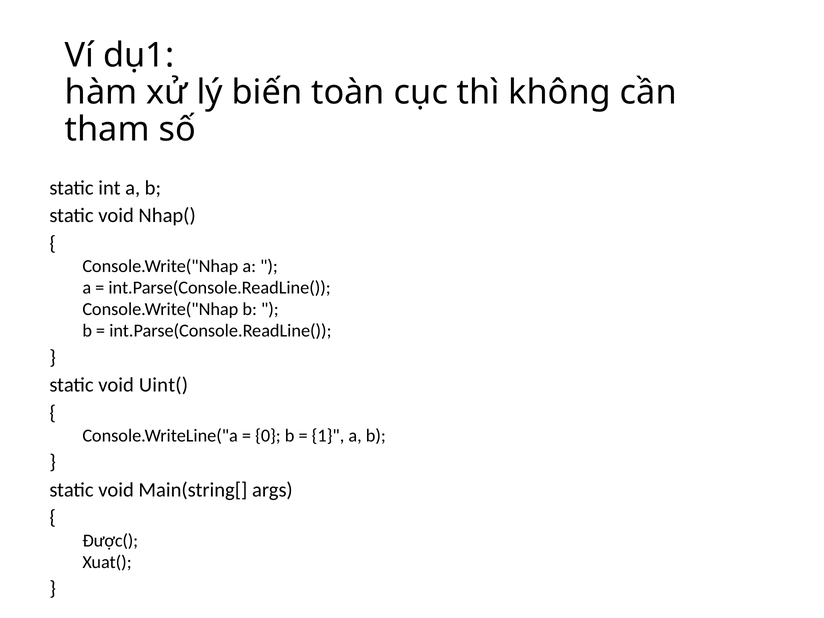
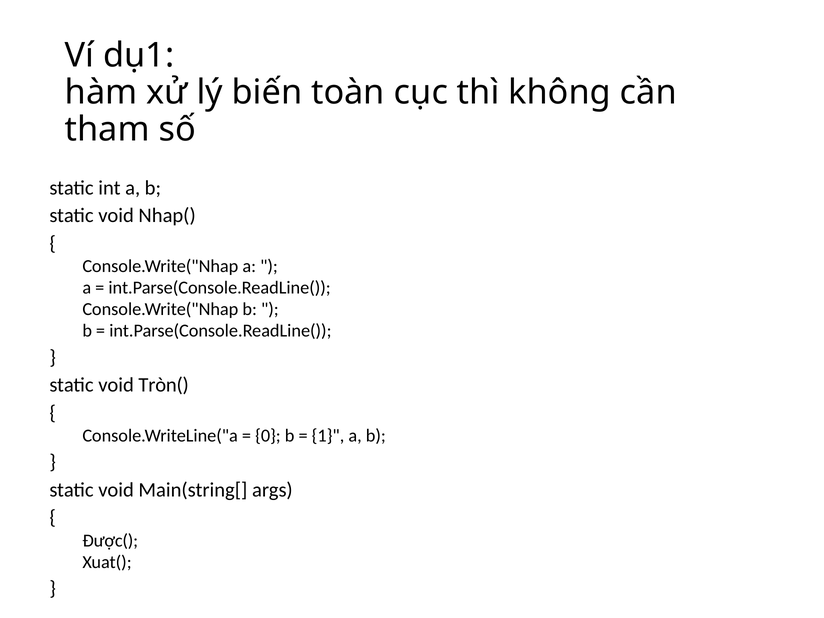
Uint(: Uint( -> Tròn(
